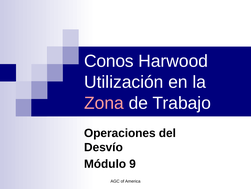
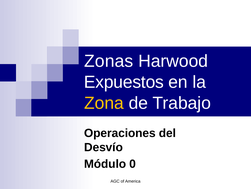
Conos: Conos -> Zonas
Utilización: Utilización -> Expuestos
Zona colour: pink -> yellow
9: 9 -> 0
